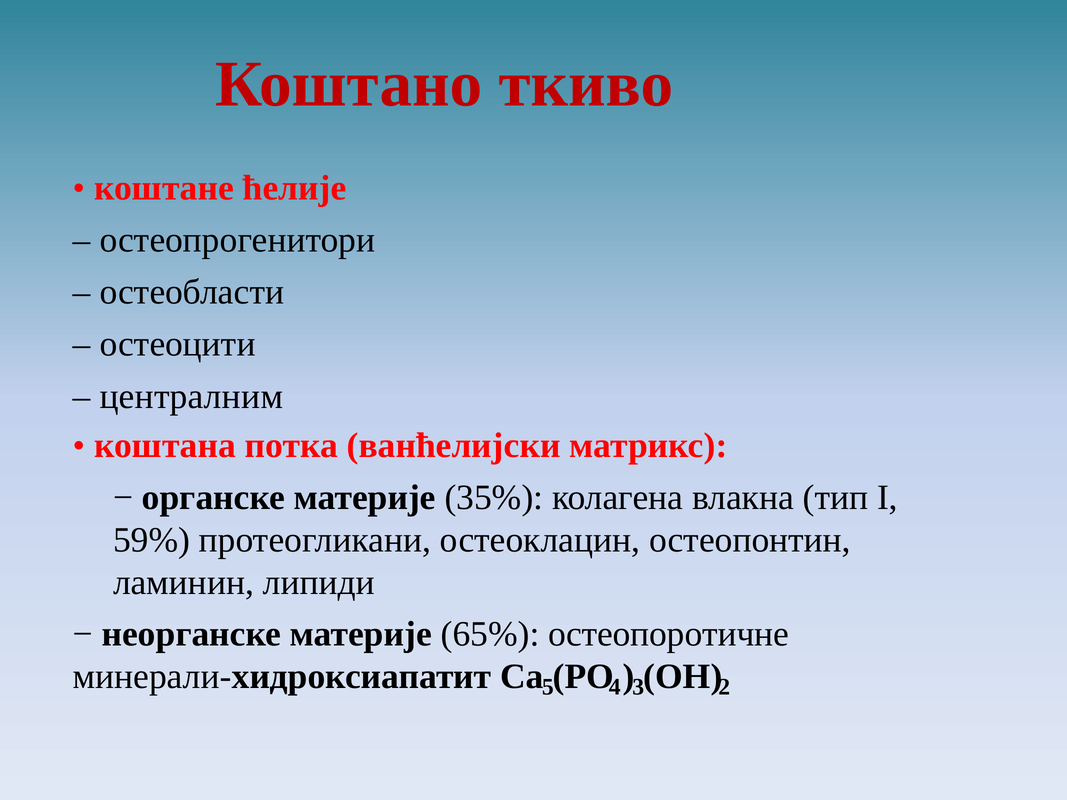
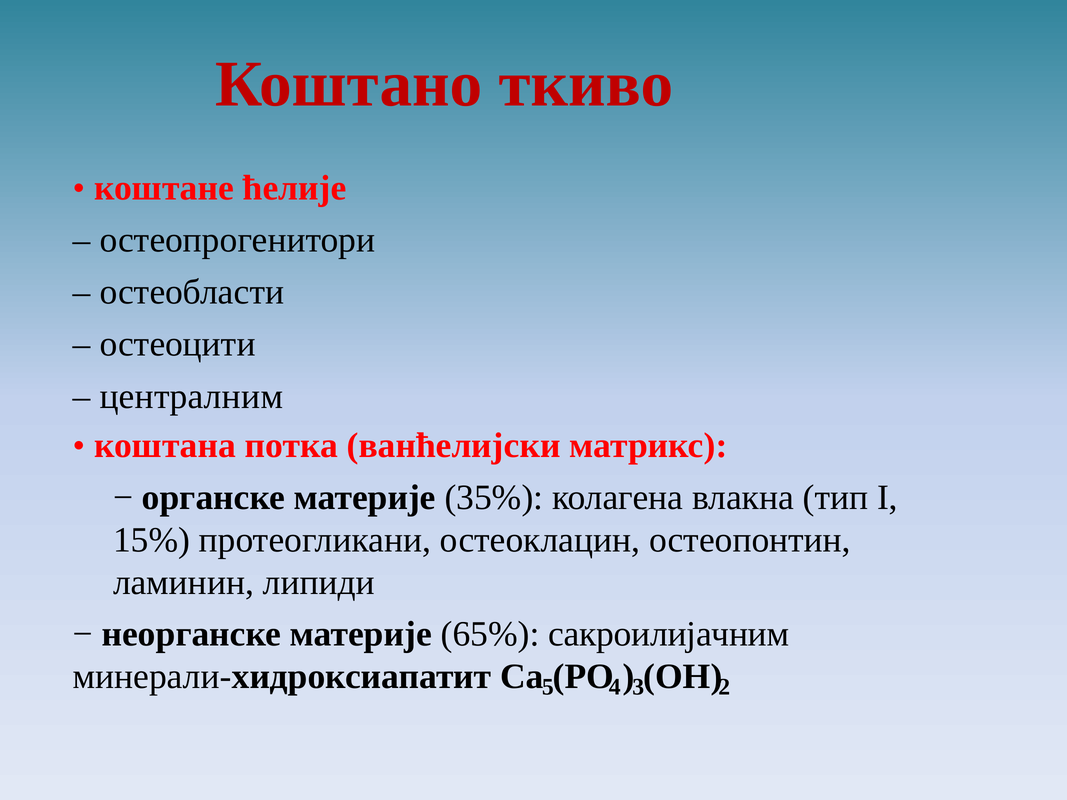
59%: 59% -> 15%
остеопоротичне: остеопоротичне -> сакроилијачним
